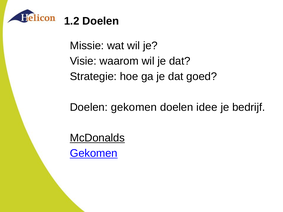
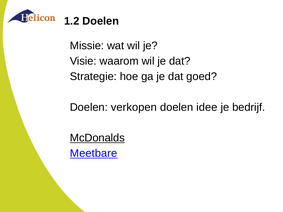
Doelen gekomen: gekomen -> verkopen
Gekomen at (94, 154): Gekomen -> Meetbare
